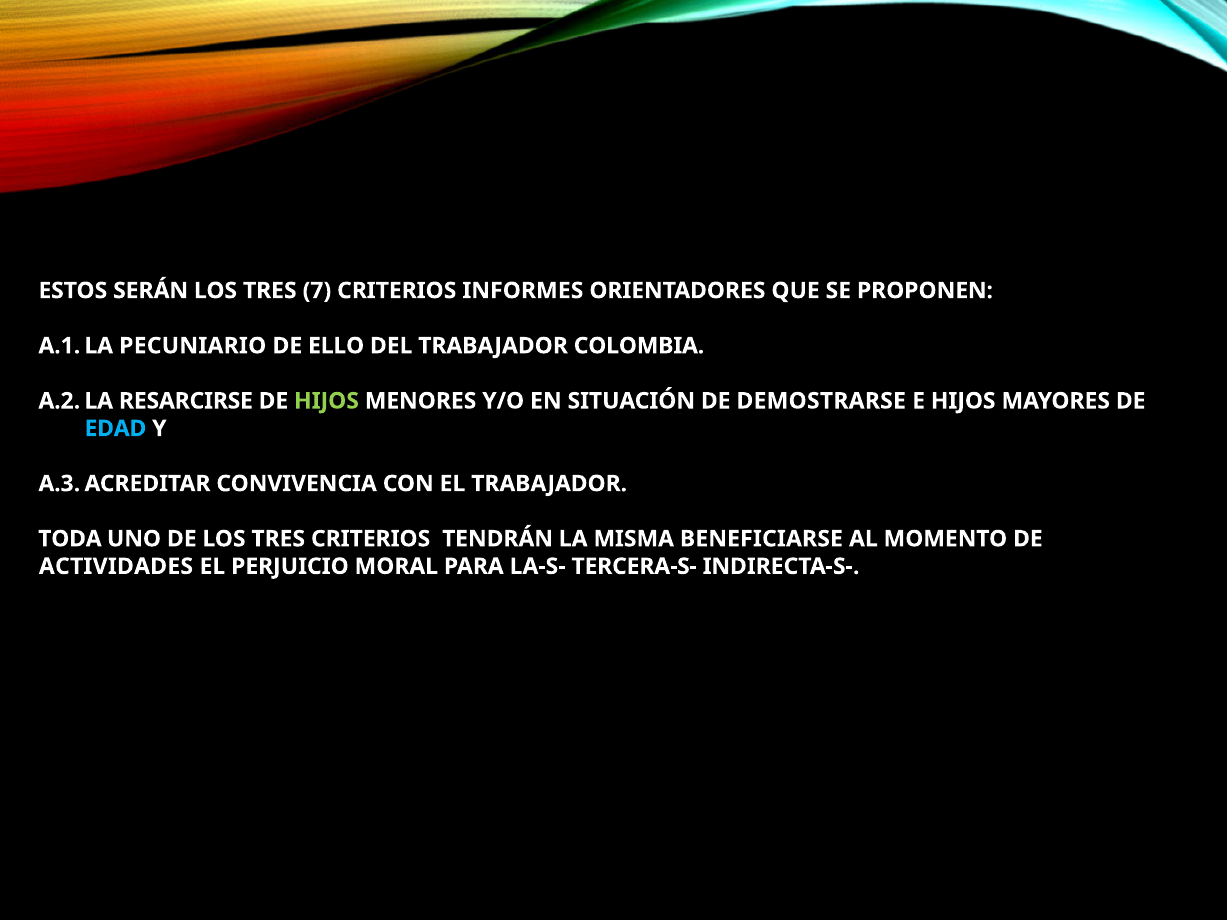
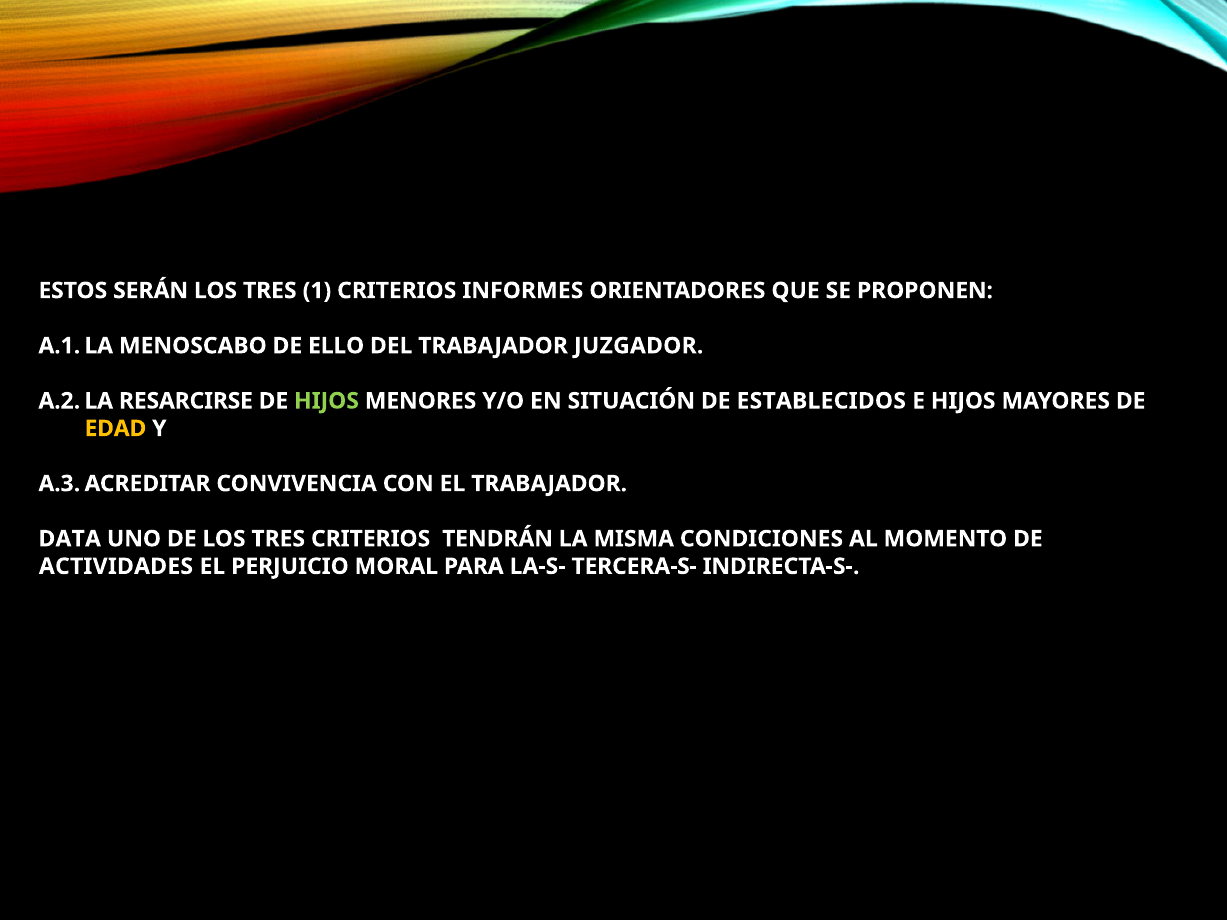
7: 7 -> 1
PECUNIARIO: PECUNIARIO -> MENOSCABO
COLOMBIA: COLOMBIA -> JUZGADOR
DEMOSTRARSE: DEMOSTRARSE -> ESTABLECIDOS
EDAD colour: light blue -> yellow
TODA: TODA -> DATA
BENEFICIARSE: BENEFICIARSE -> CONDICIONES
